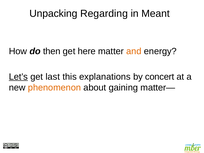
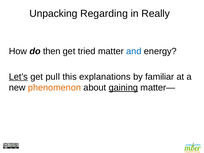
Meant: Meant -> Really
here: here -> tried
and colour: orange -> blue
last: last -> pull
concert: concert -> familiar
gaining underline: none -> present
